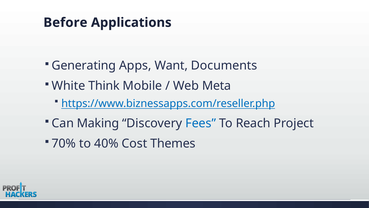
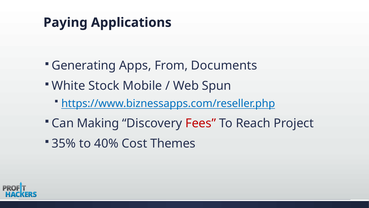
Before: Before -> Paying
Want: Want -> From
Think: Think -> Stock
Meta: Meta -> Spun
Fees colour: blue -> red
70%: 70% -> 35%
